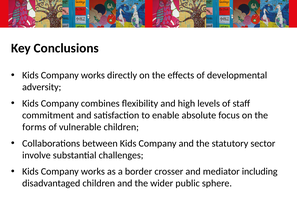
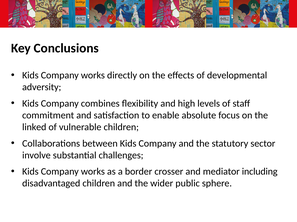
forms: forms -> linked
